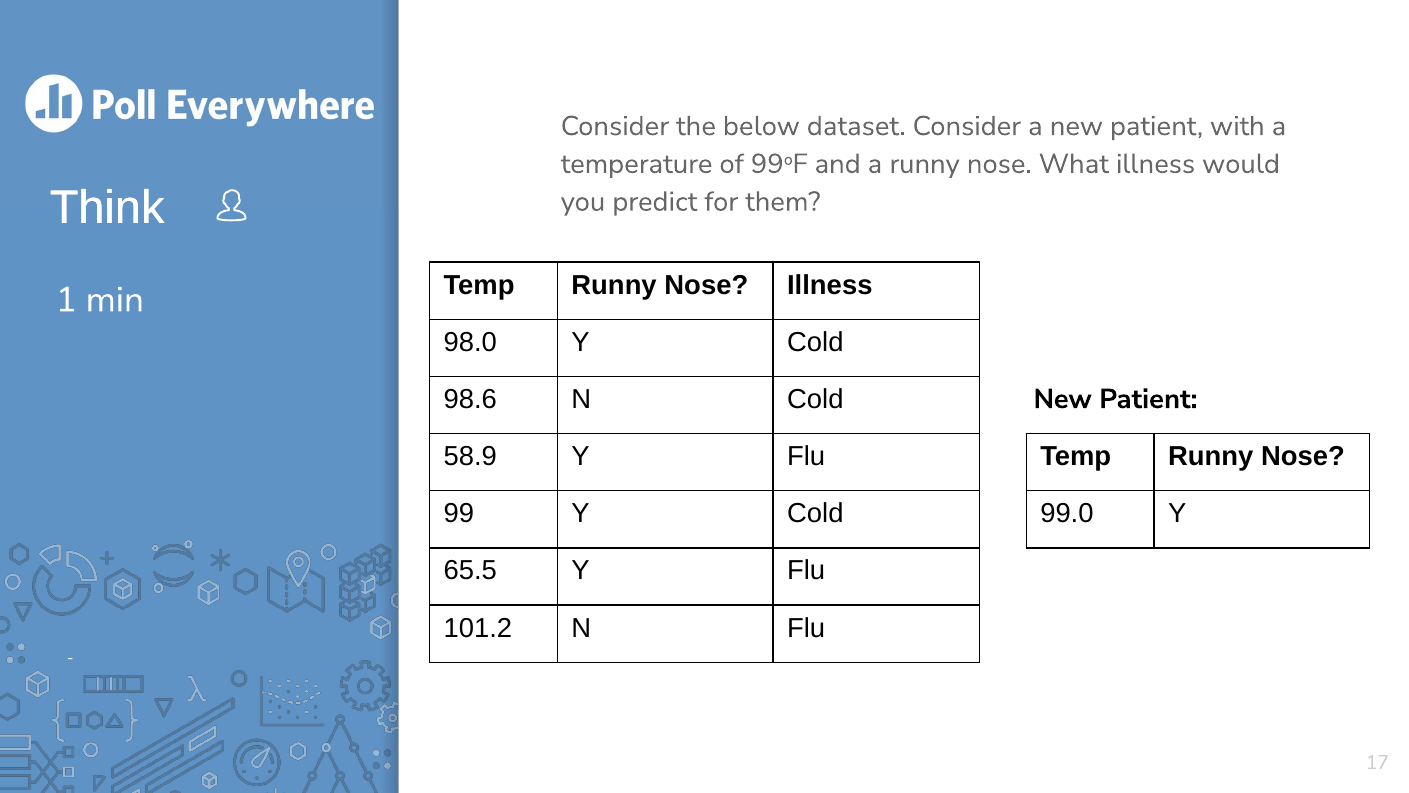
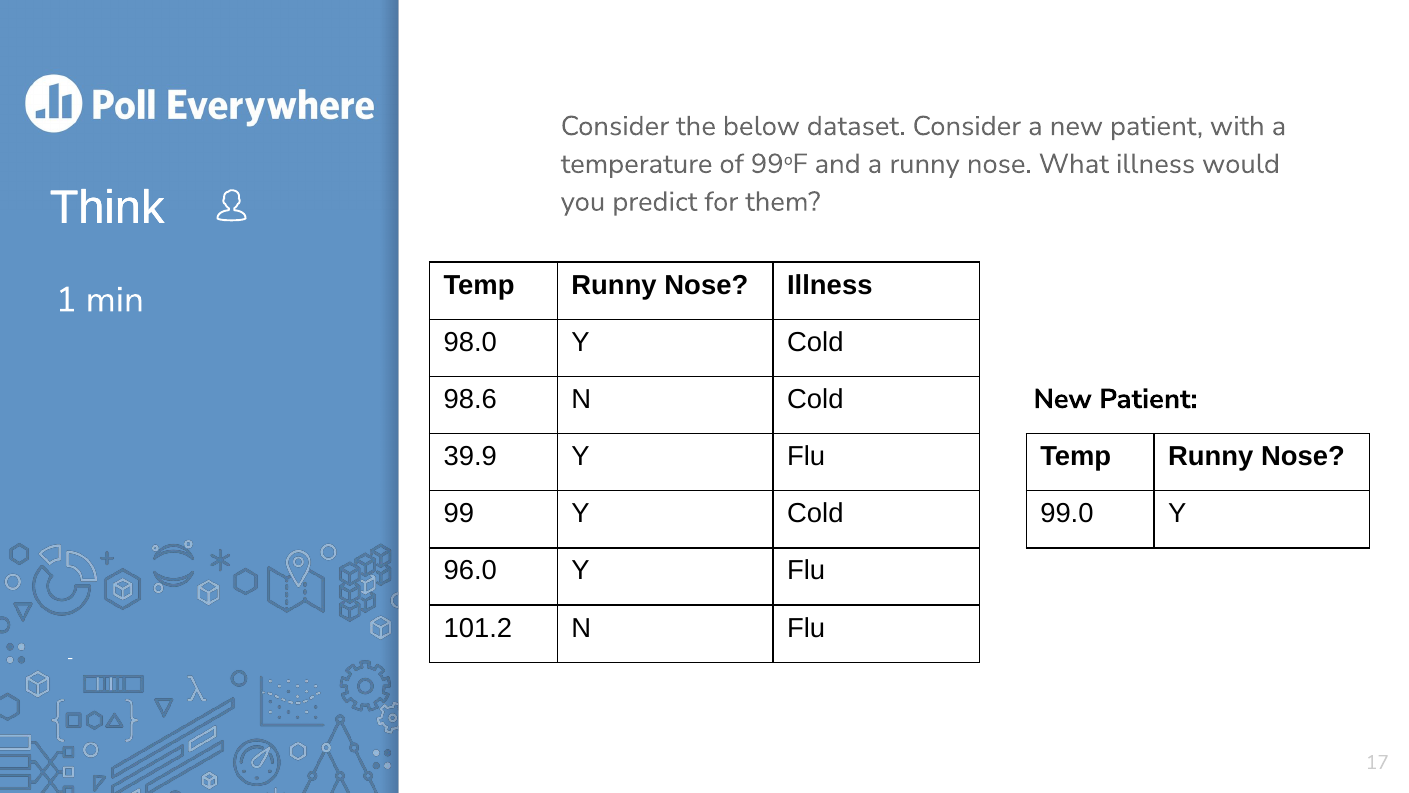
58.9: 58.9 -> 39.9
65.5: 65.5 -> 96.0
